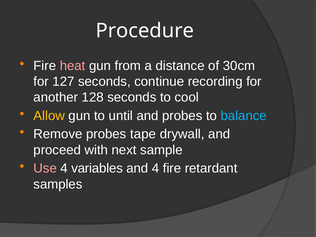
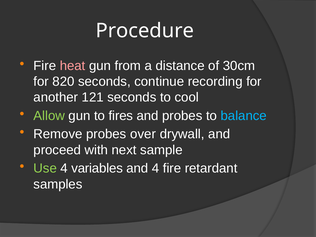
127: 127 -> 820
128: 128 -> 121
Allow colour: yellow -> light green
until: until -> fires
tape: tape -> over
Use colour: pink -> light green
